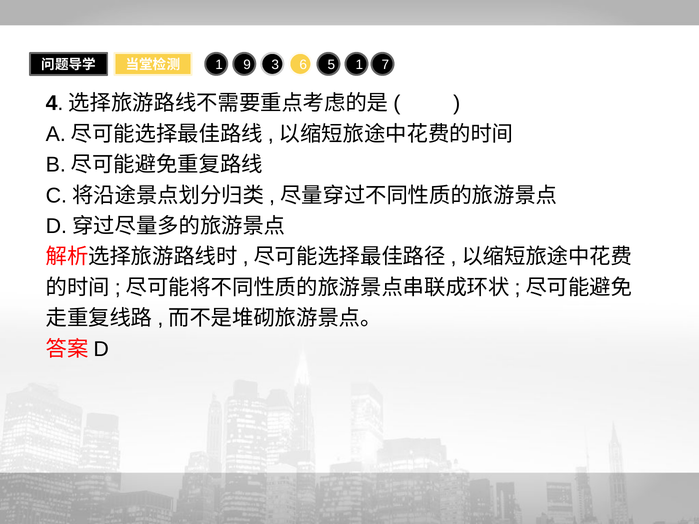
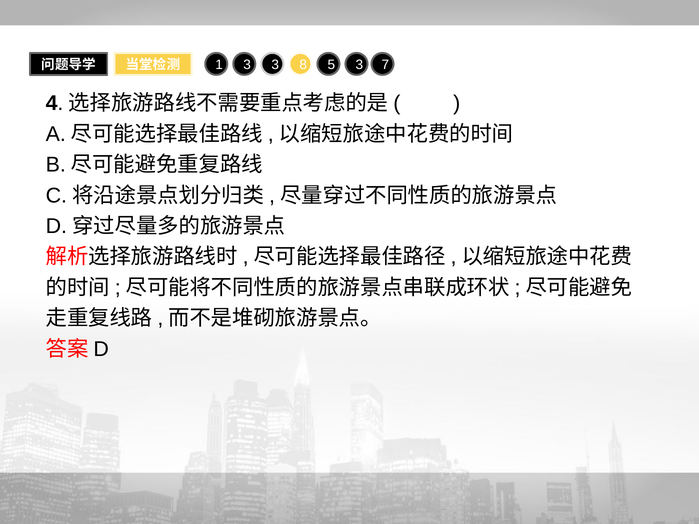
1 9: 9 -> 3
6: 6 -> 8
5 1: 1 -> 3
